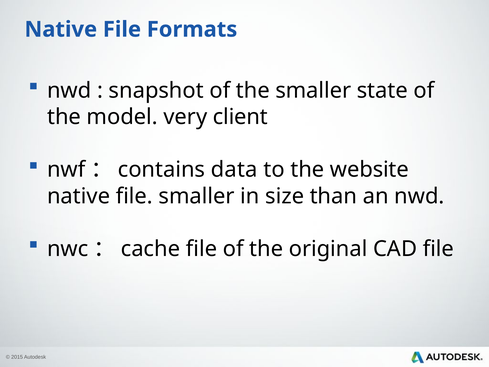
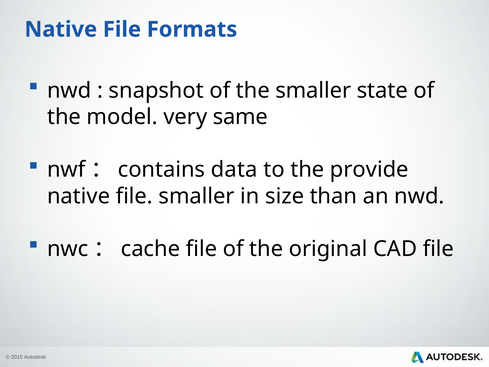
client: client -> same
website: website -> provide
